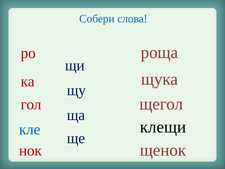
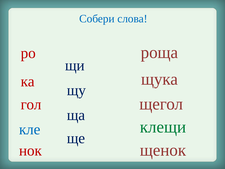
клещи colour: black -> green
